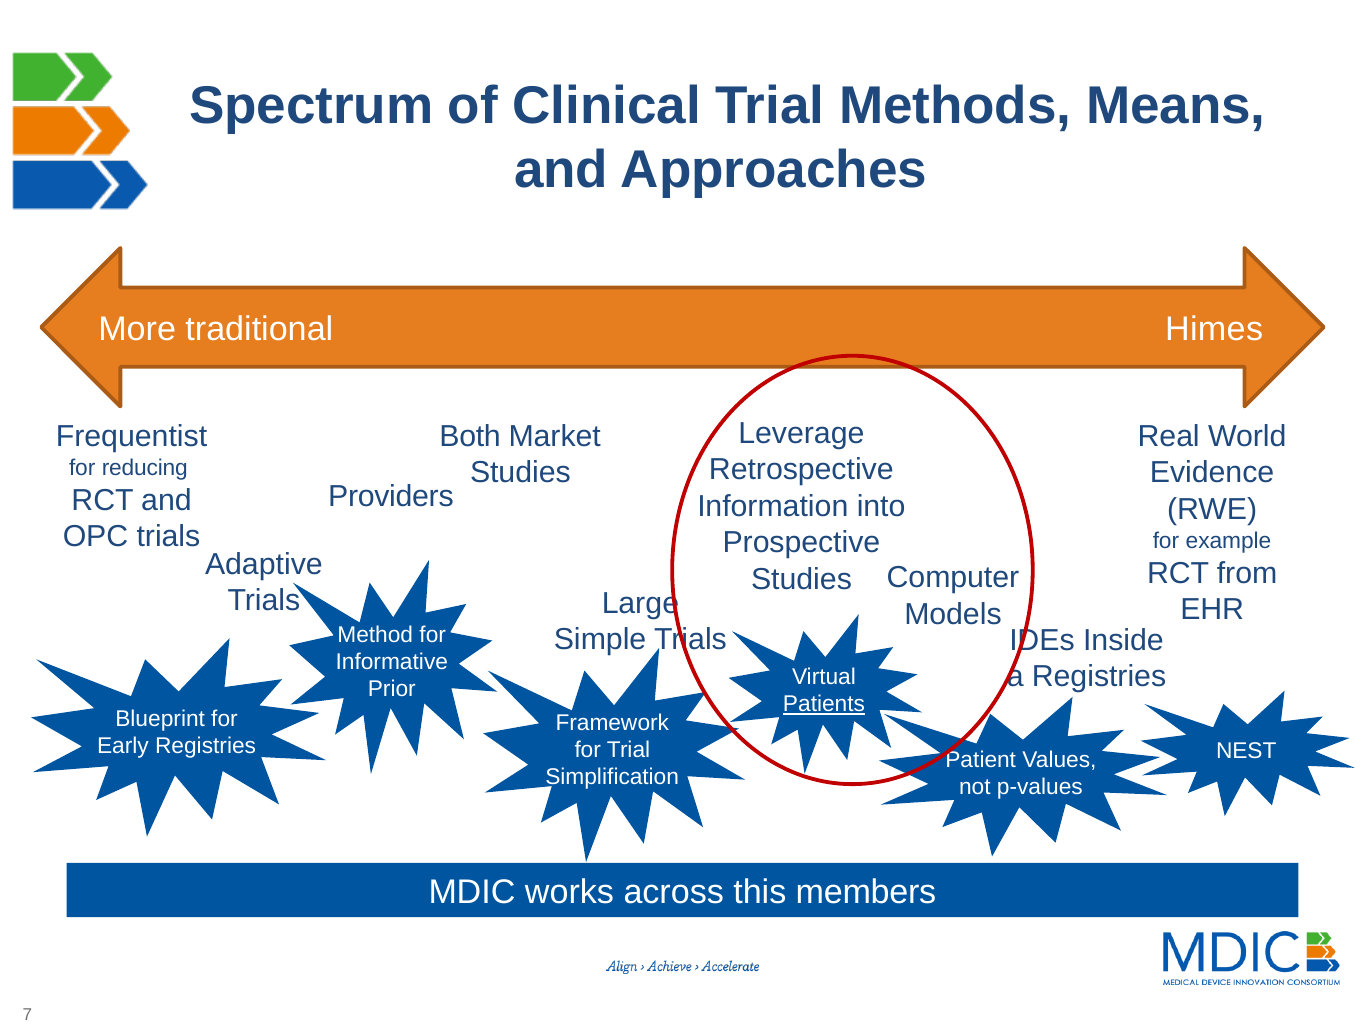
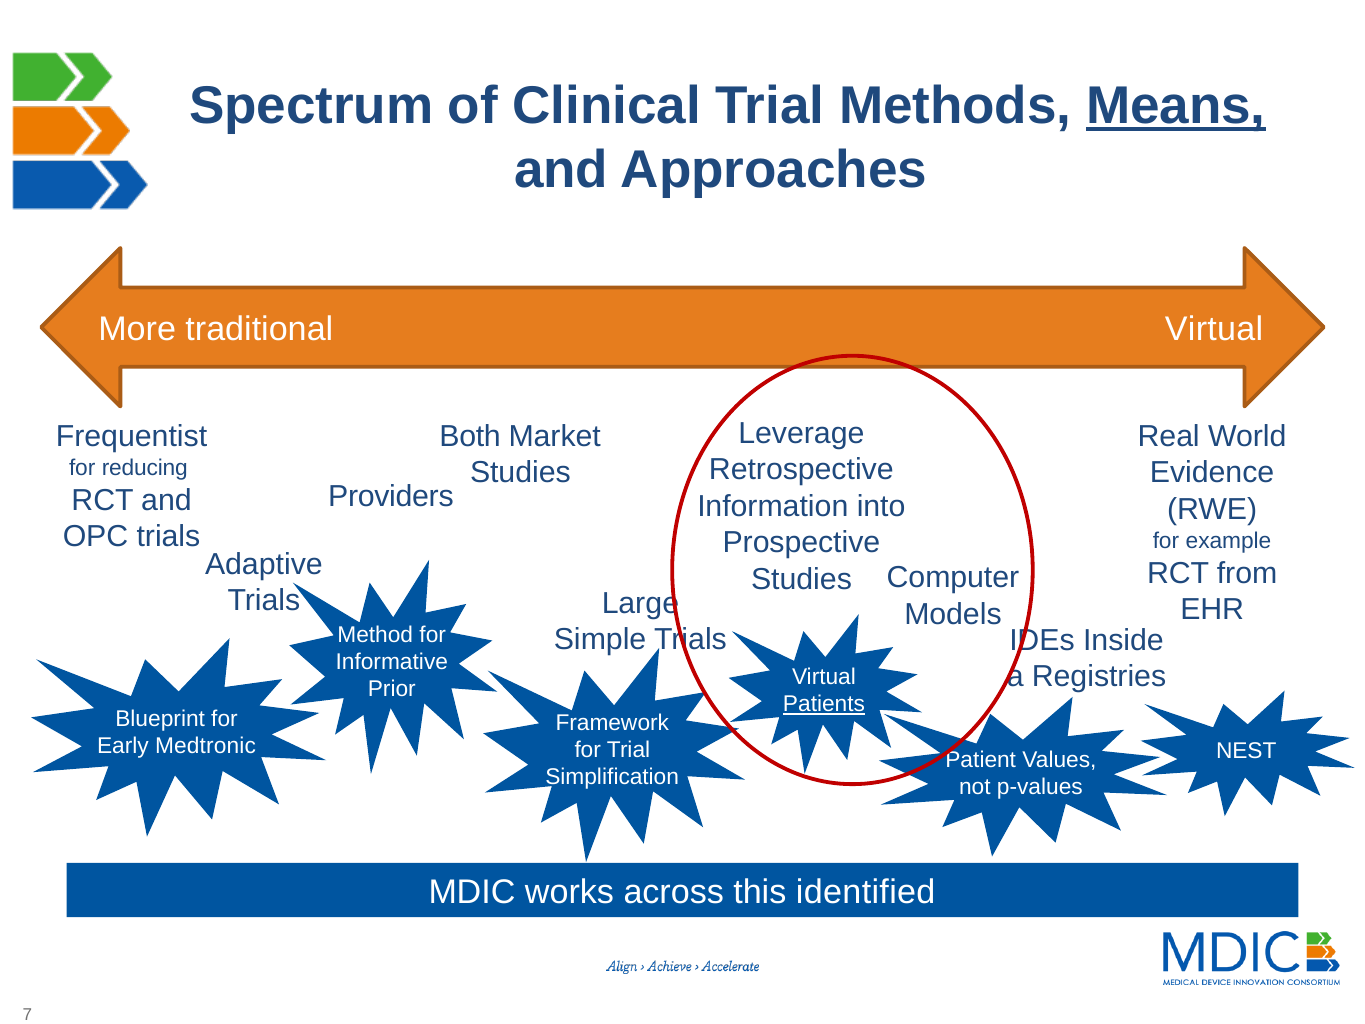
Means underline: none -> present
traditional Himes: Himes -> Virtual
Early Registries: Registries -> Medtronic
members: members -> identified
